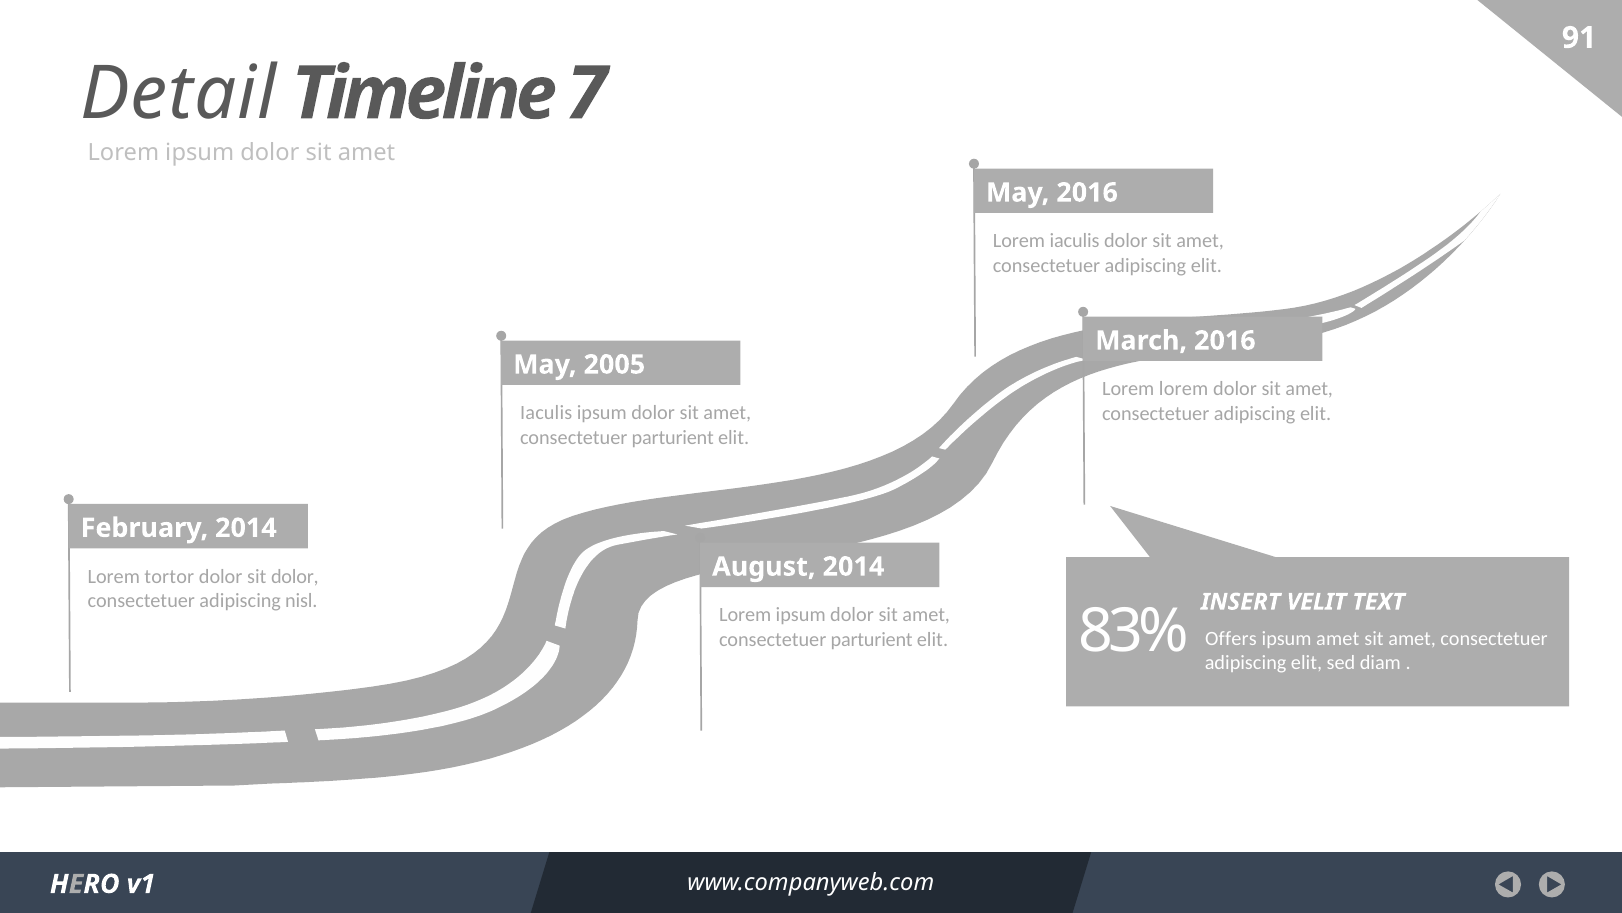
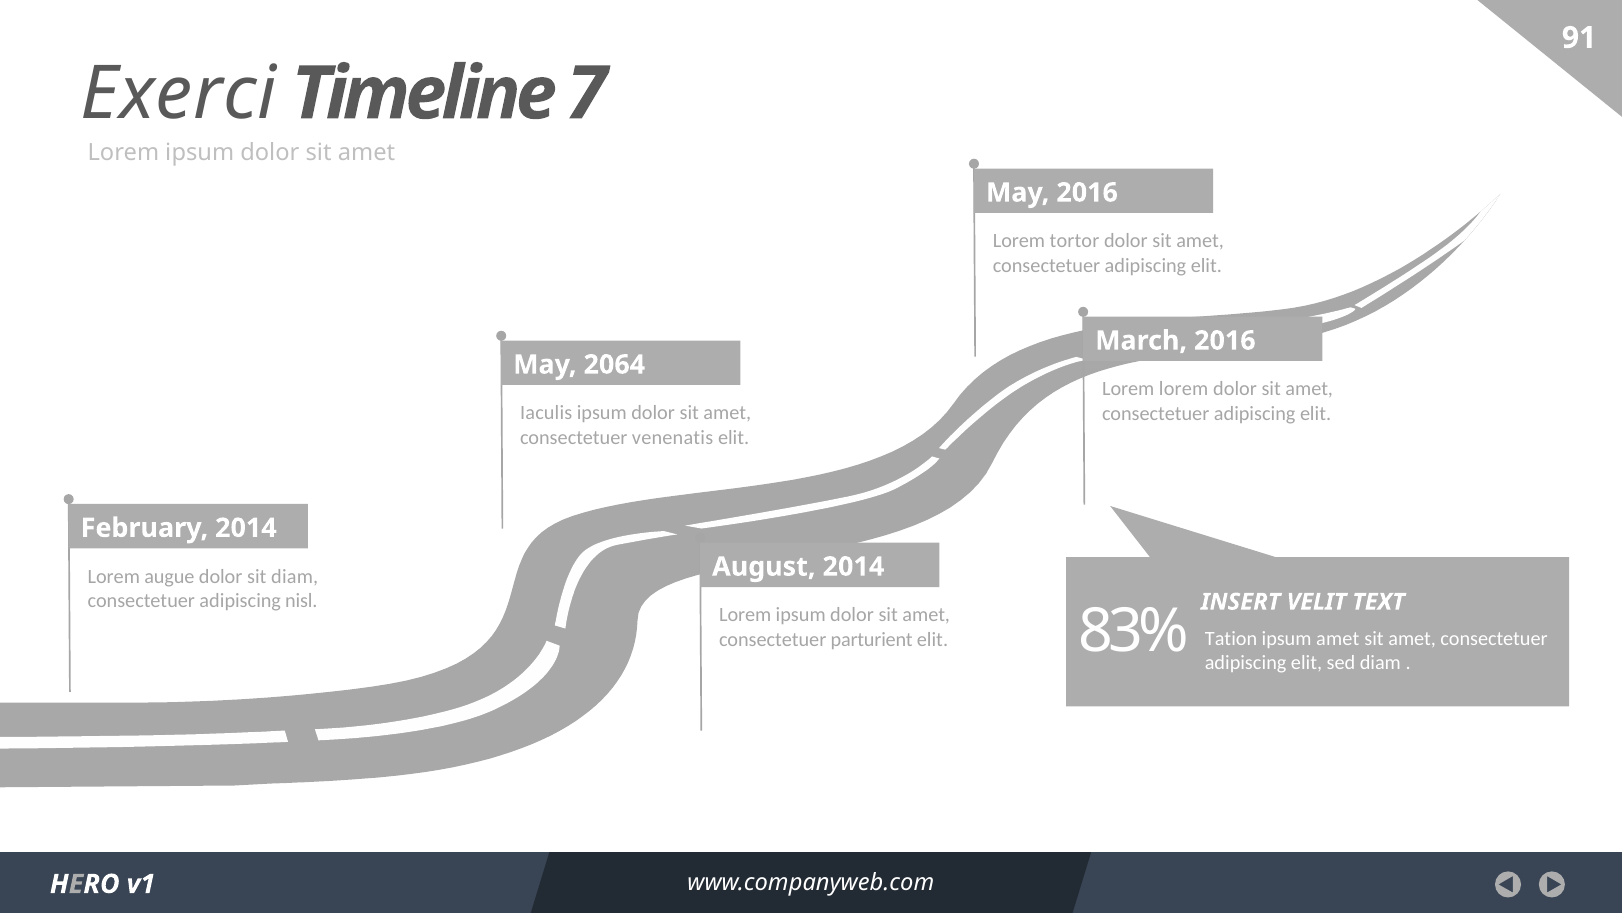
Detail: Detail -> Exerci
Lorem iaculis: iaculis -> tortor
2005: 2005 -> 2064
parturient at (673, 437): parturient -> venenatis
tortor: tortor -> augue
sit dolor: dolor -> diam
Offers: Offers -> Tation
